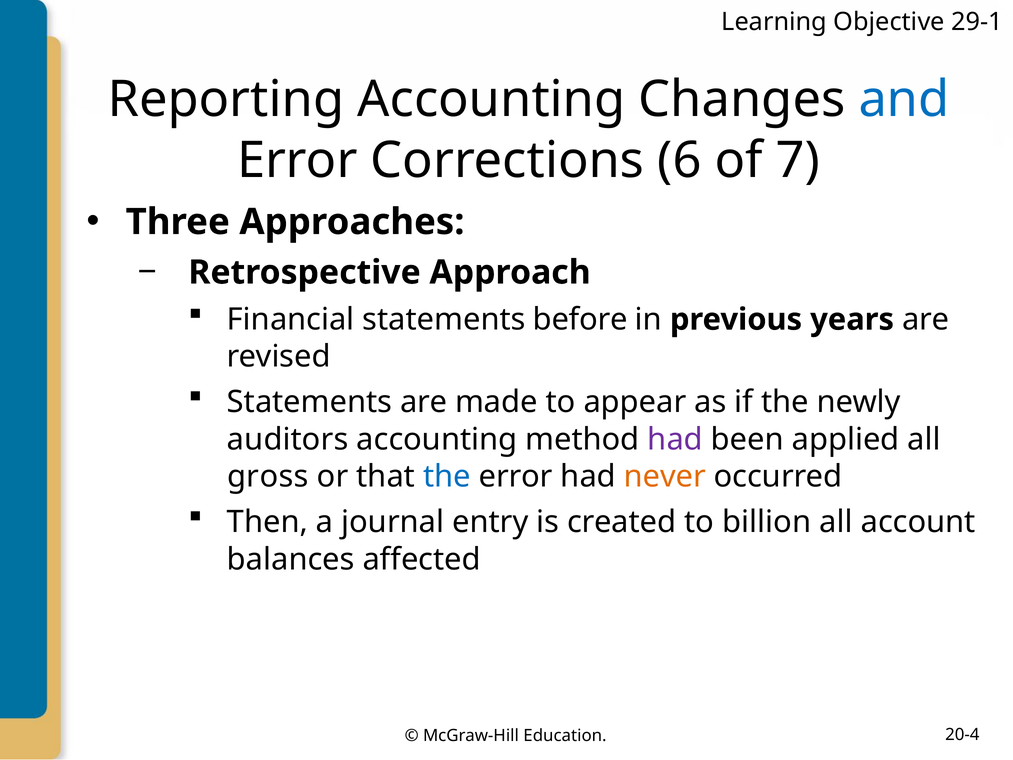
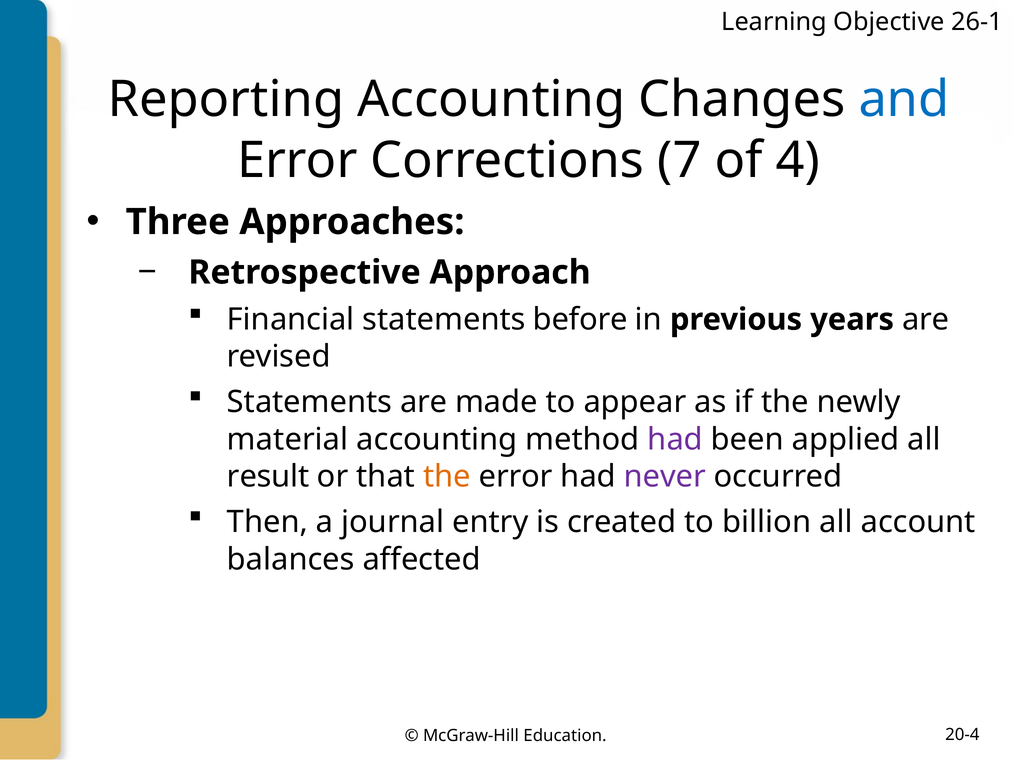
29-1: 29-1 -> 26-1
6: 6 -> 7
7: 7 -> 4
auditors: auditors -> material
gross: gross -> result
the at (447, 476) colour: blue -> orange
never colour: orange -> purple
